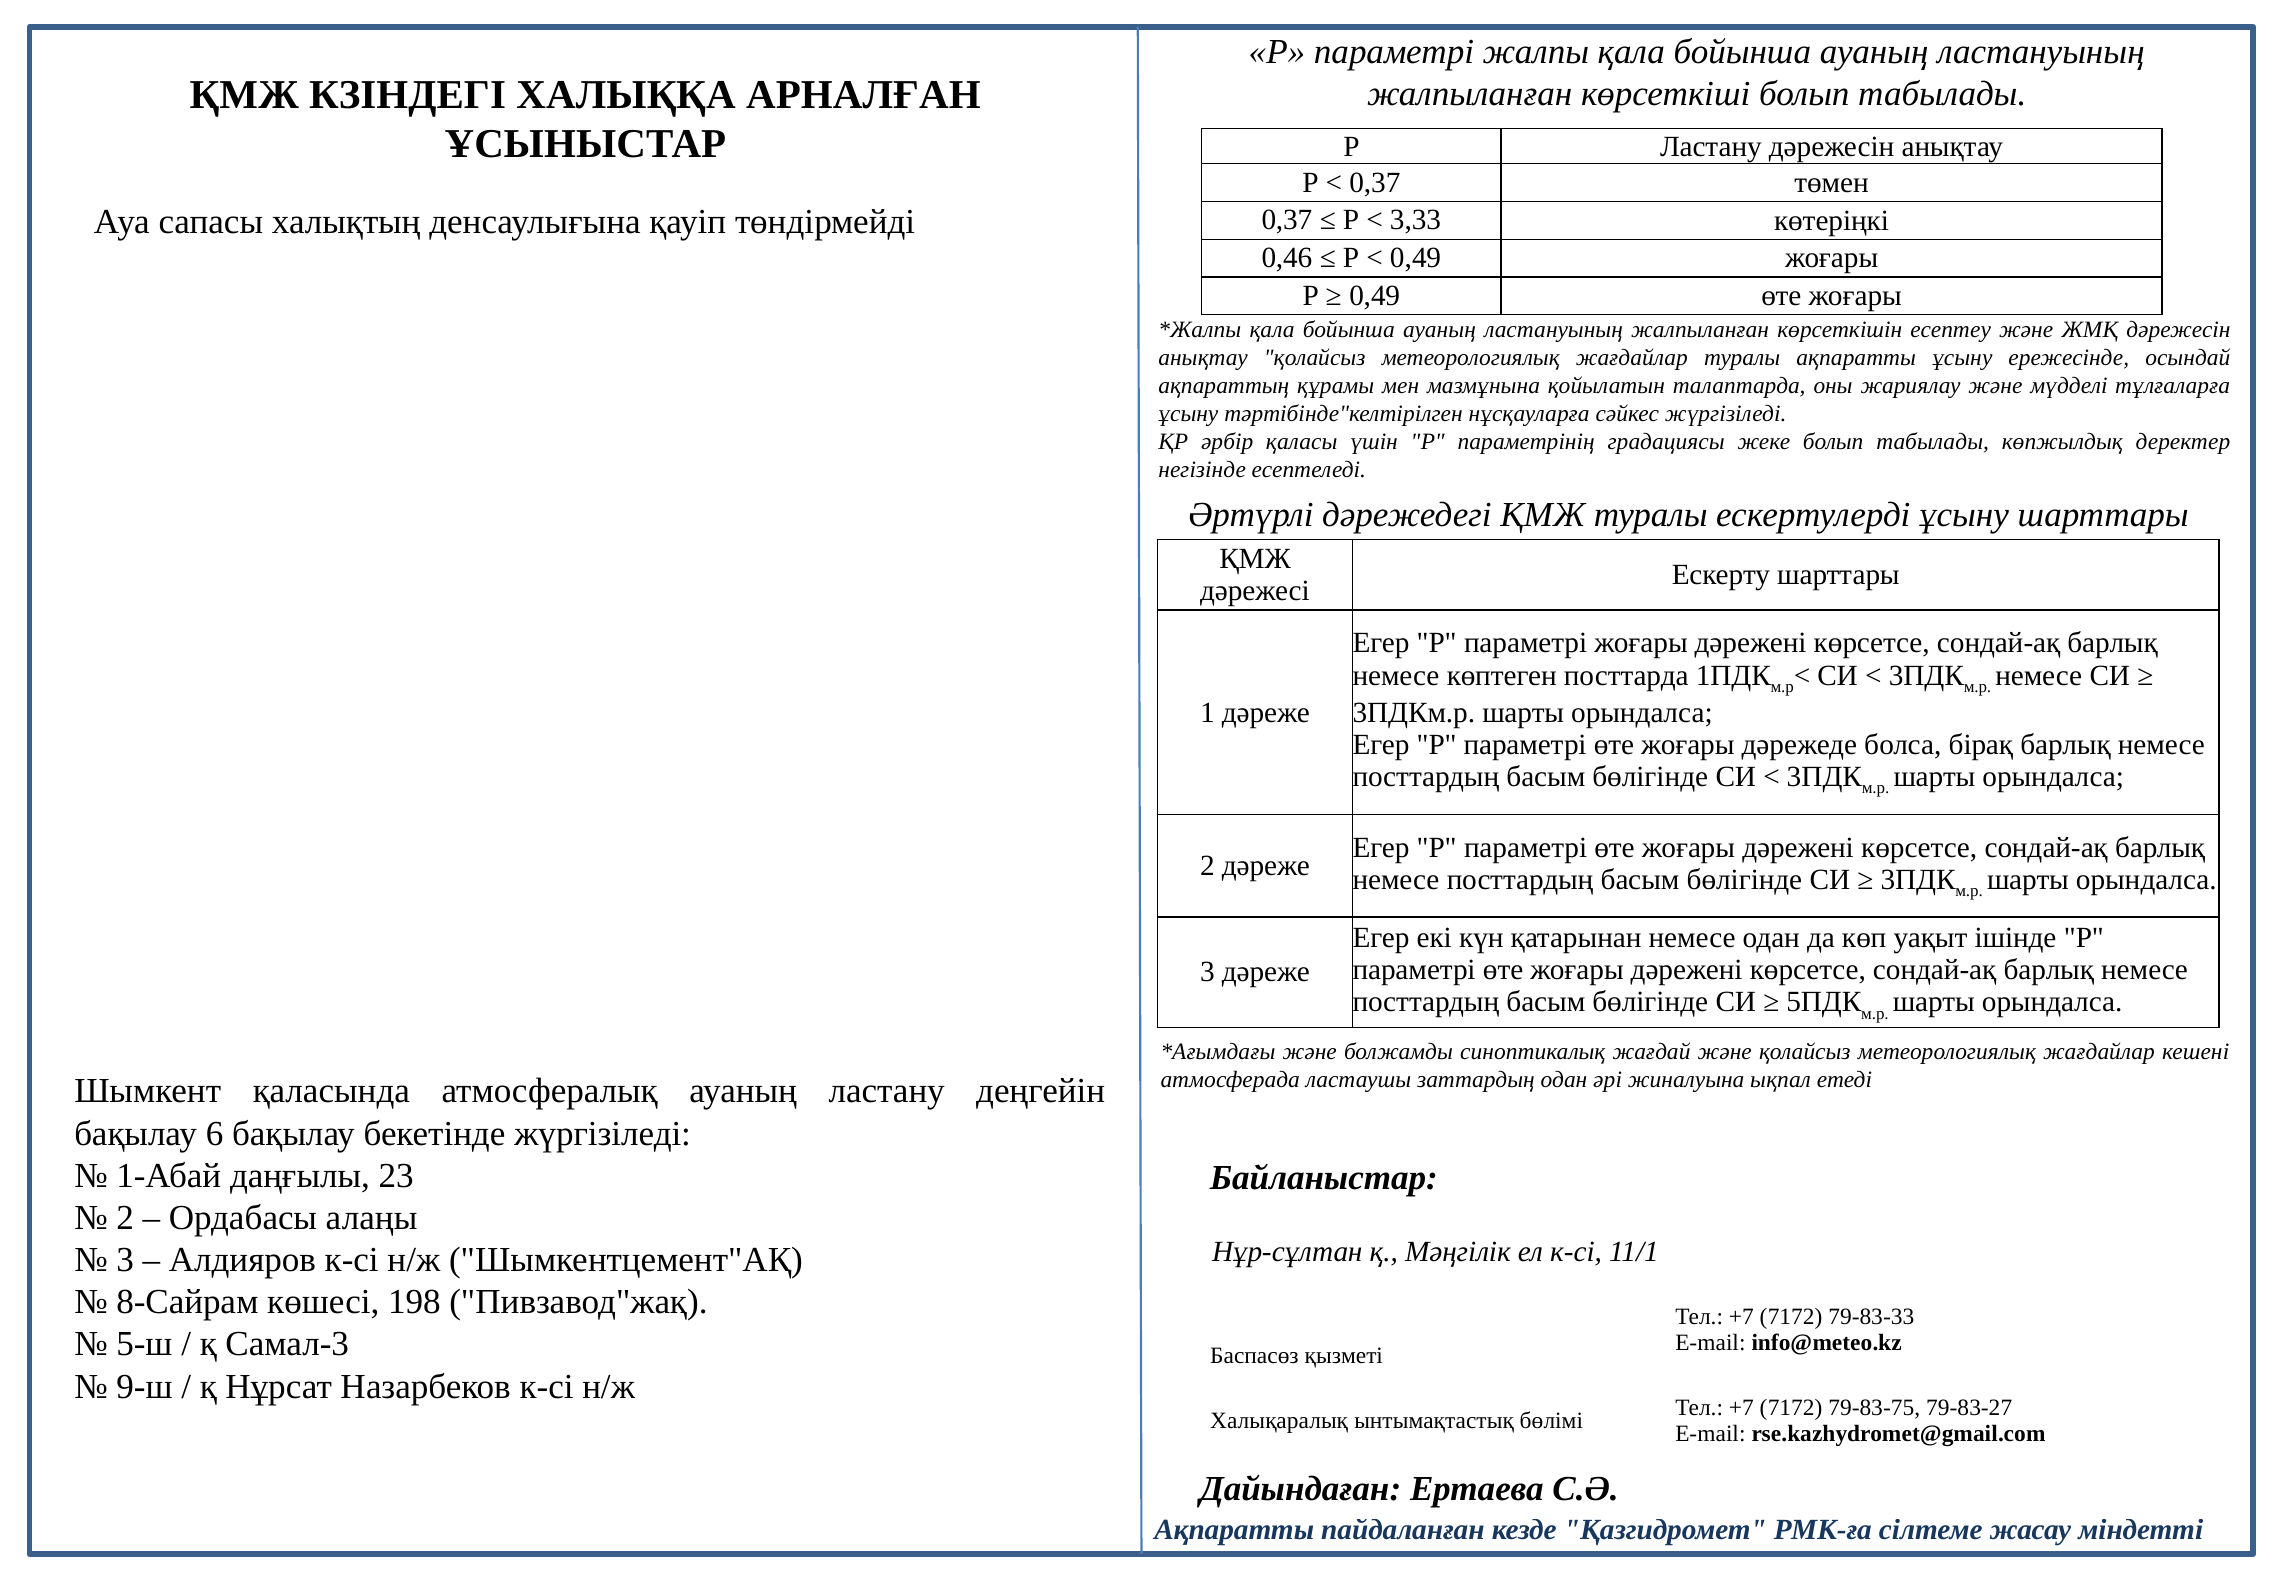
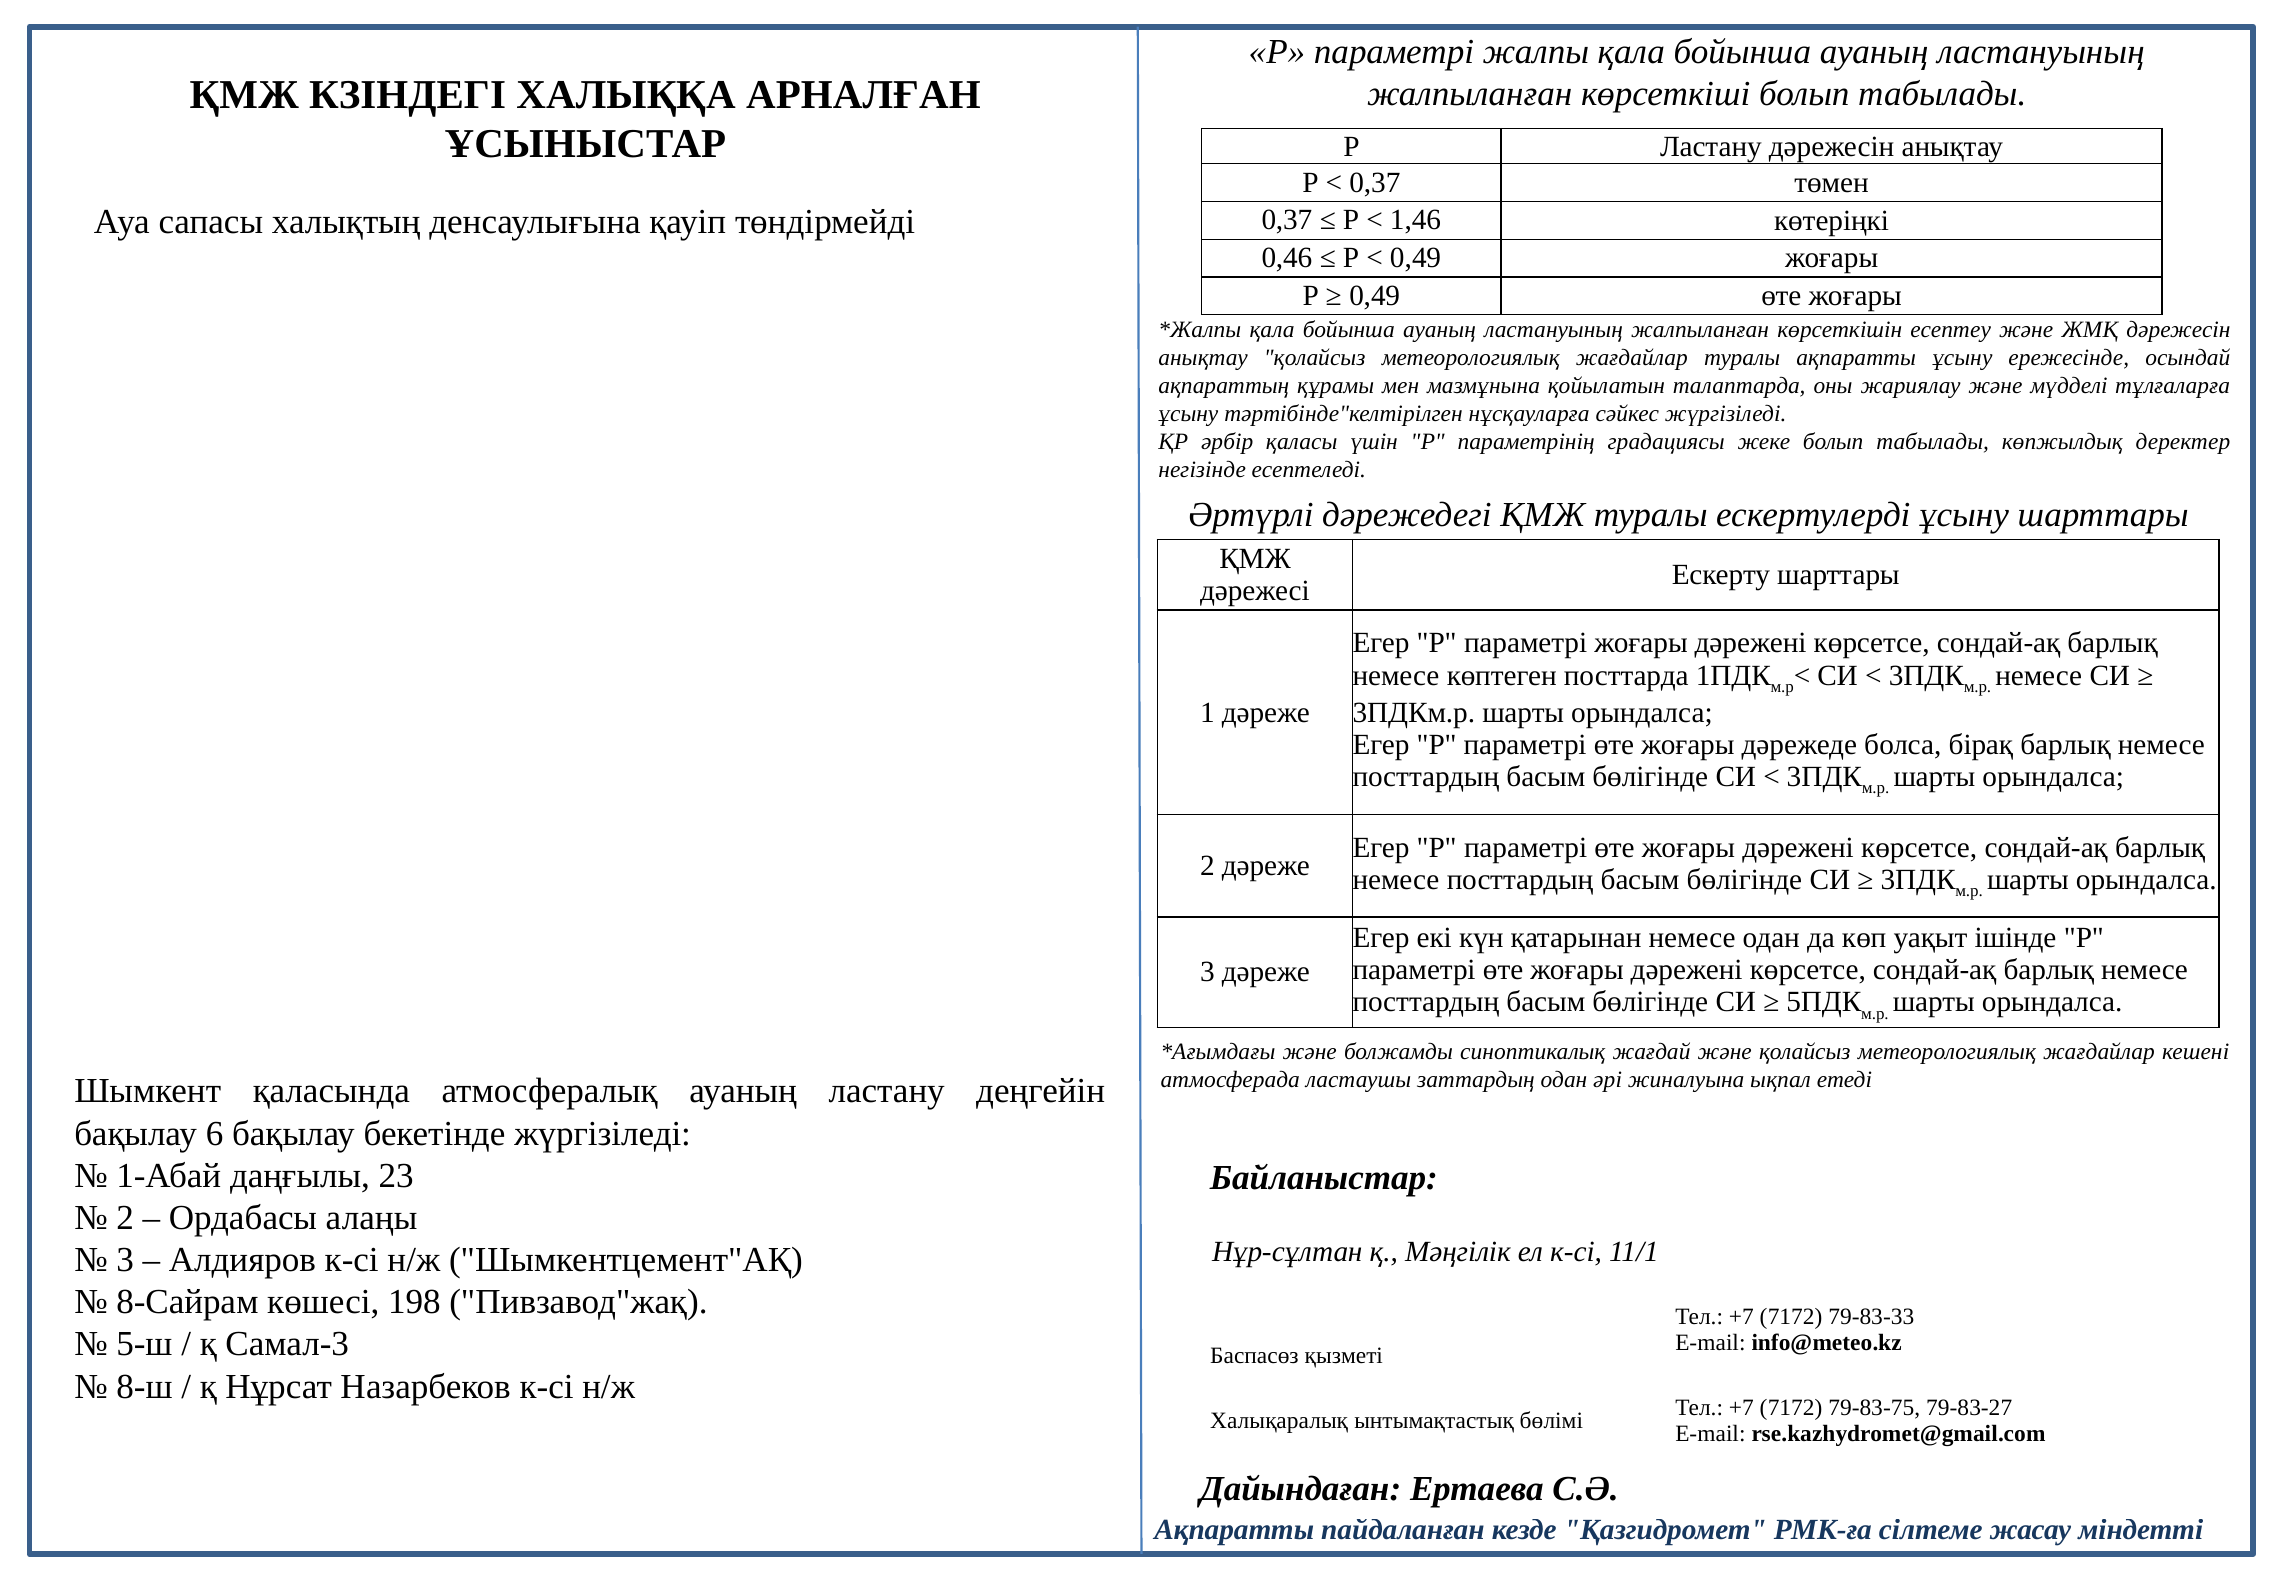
3,33: 3,33 -> 1,46
9-ш: 9-ш -> 8-ш
